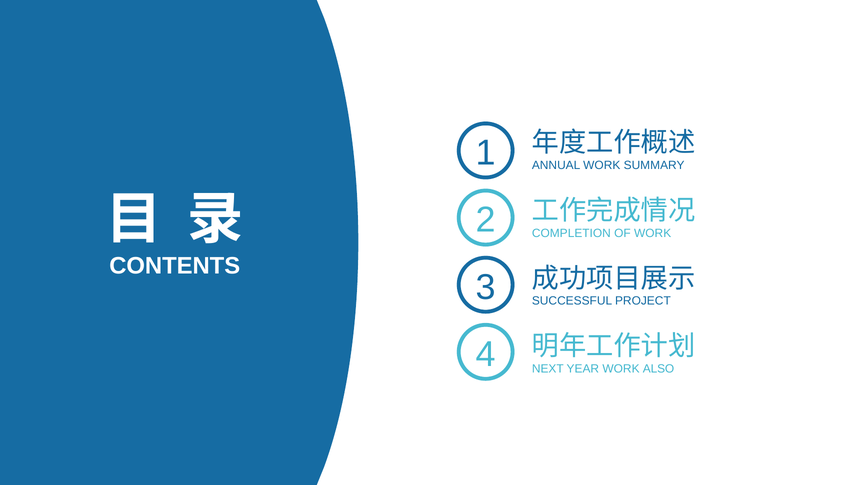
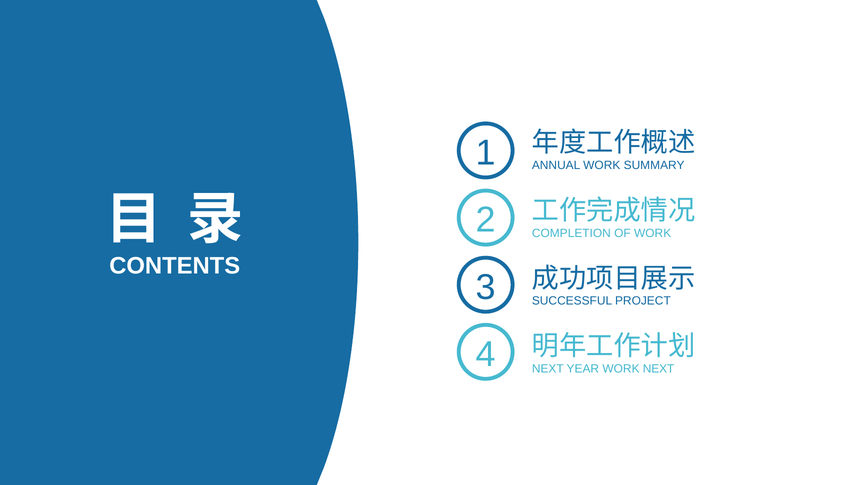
WORK ALSO: ALSO -> NEXT
